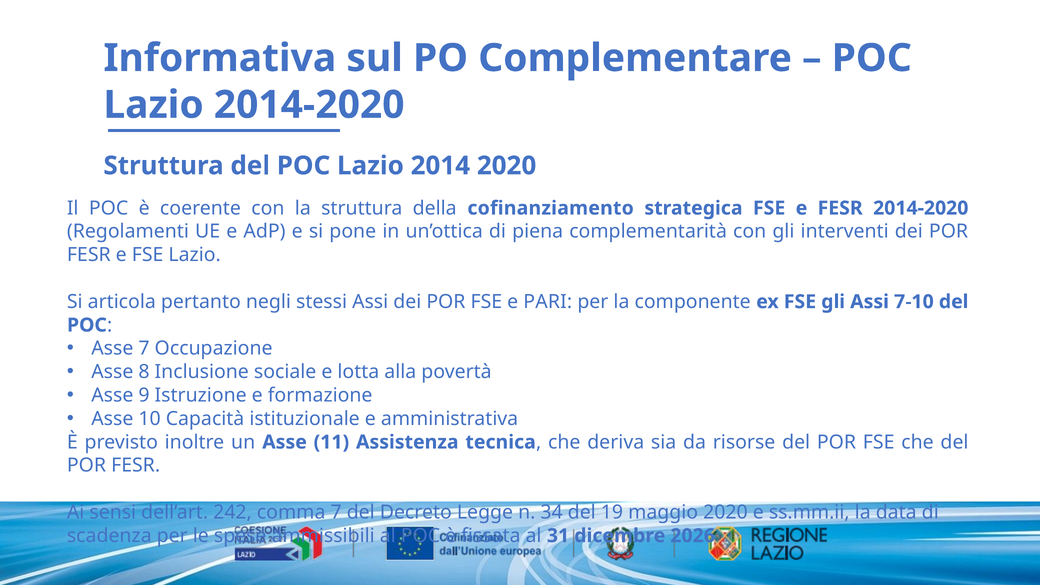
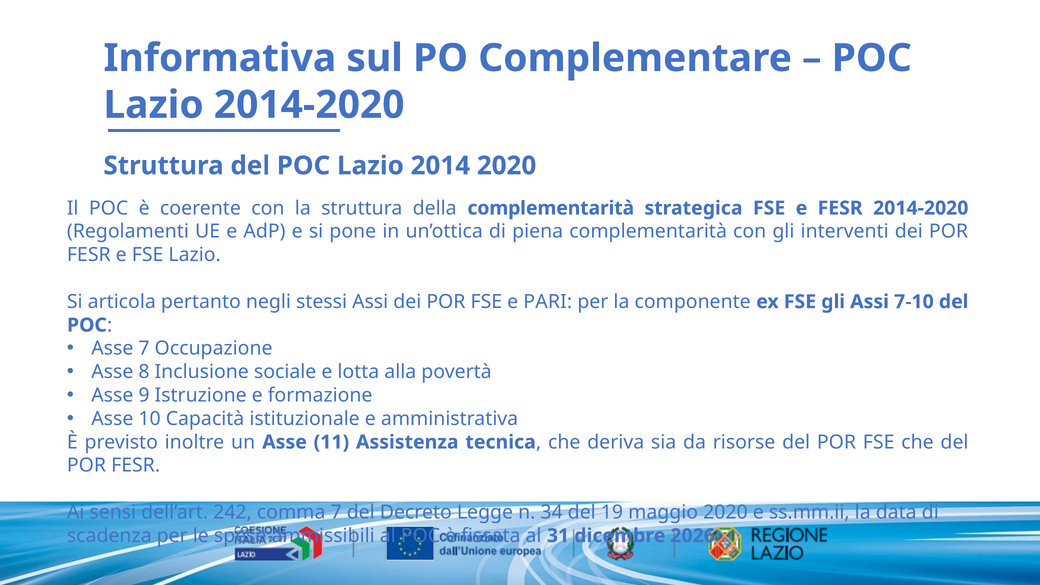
della cofinanziamento: cofinanziamento -> complementarità
